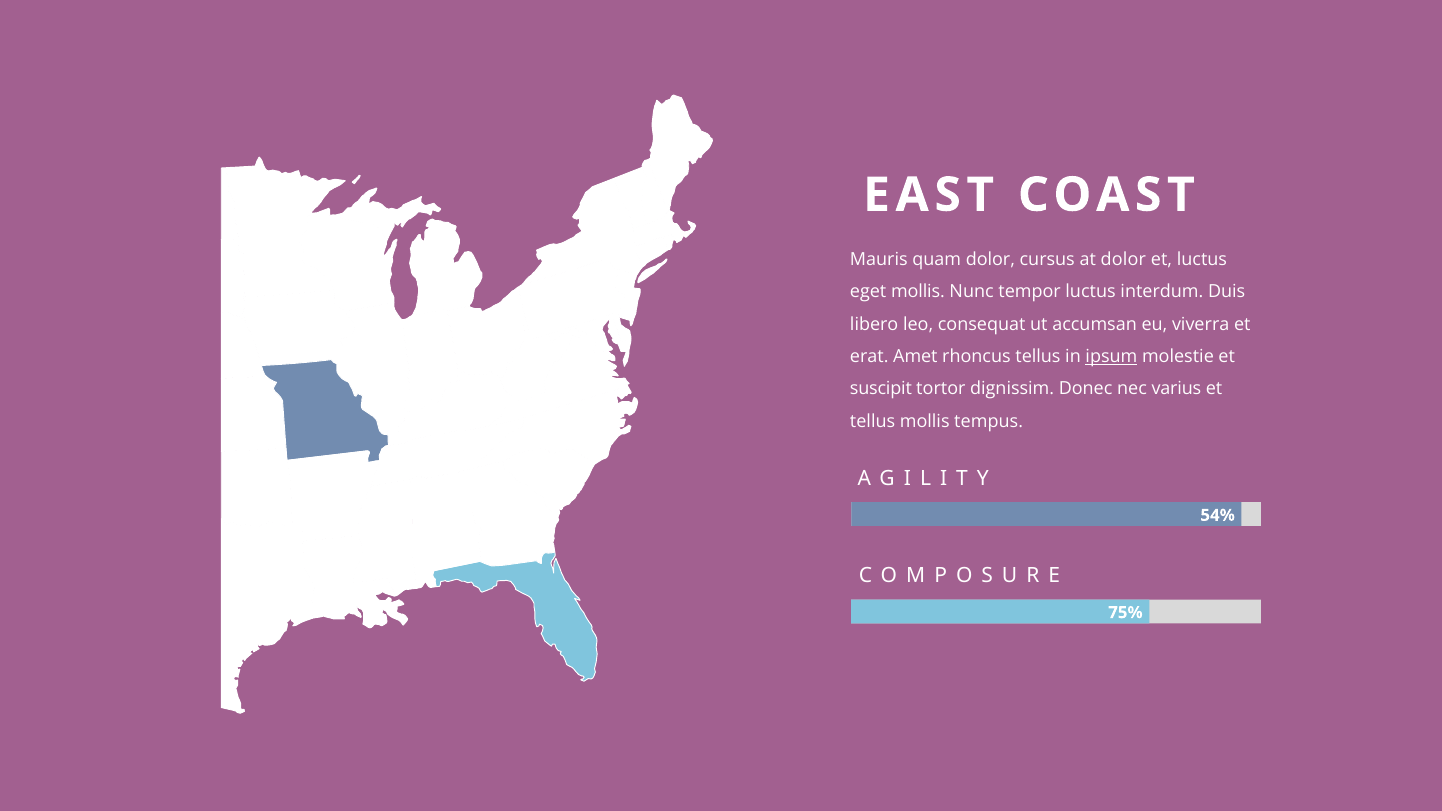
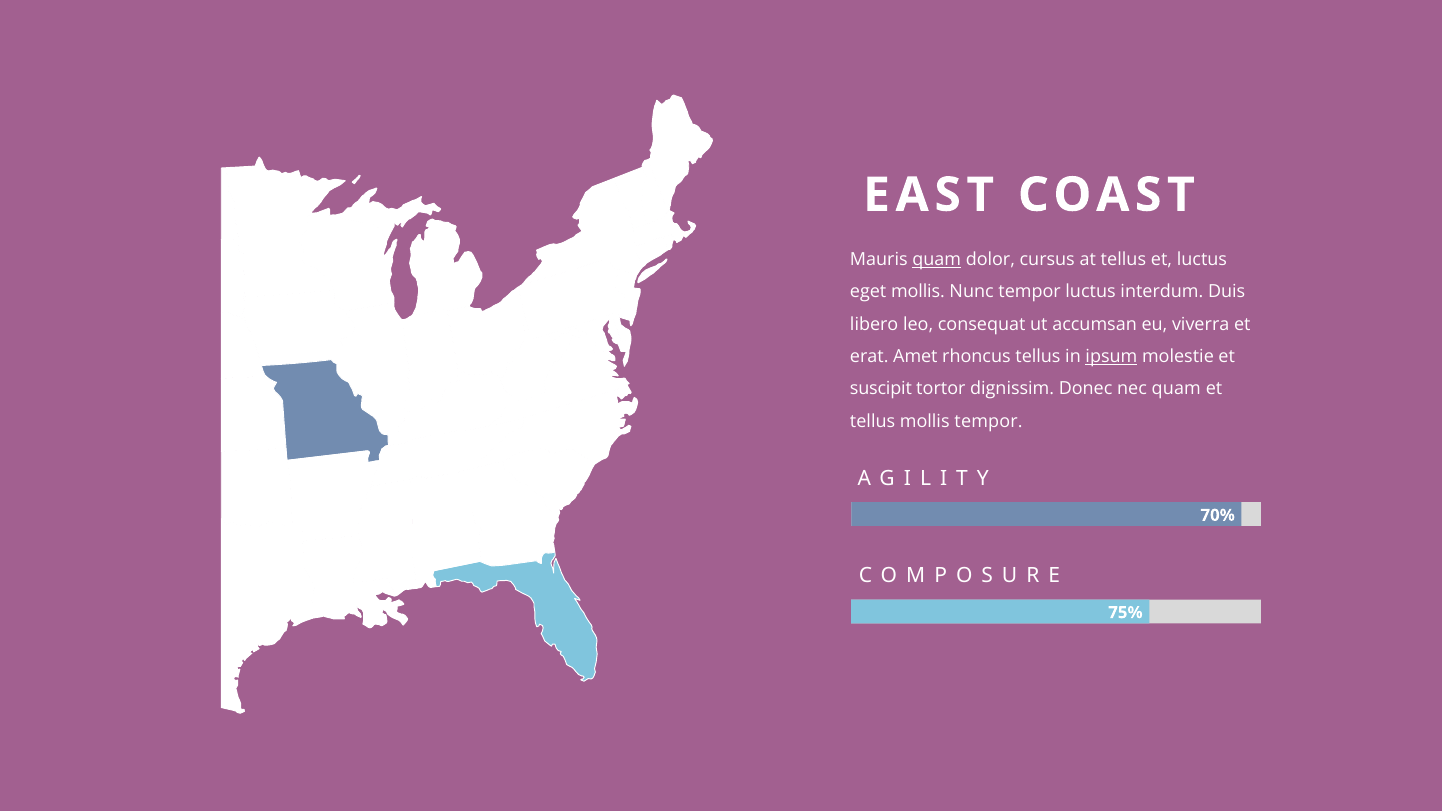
quam at (937, 259) underline: none -> present
at dolor: dolor -> tellus
nec varius: varius -> quam
mollis tempus: tempus -> tempor
54%: 54% -> 70%
